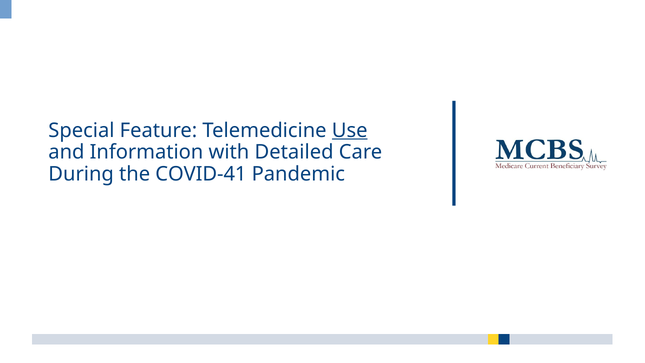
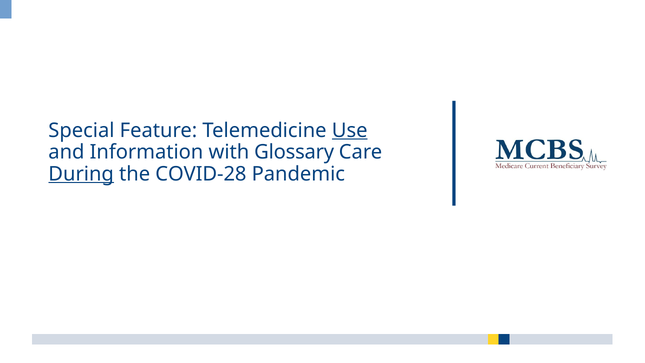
Detailed: Detailed -> Glossary
During underline: none -> present
COVID-41: COVID-41 -> COVID-28
